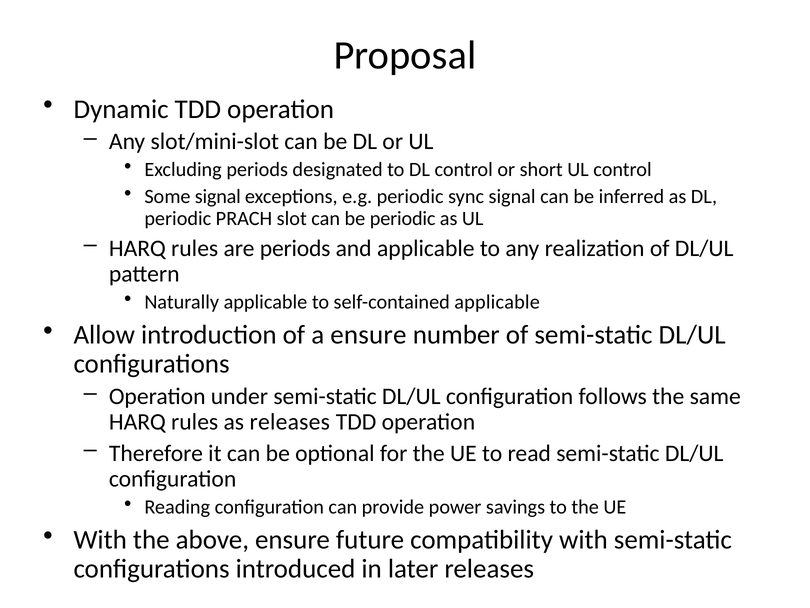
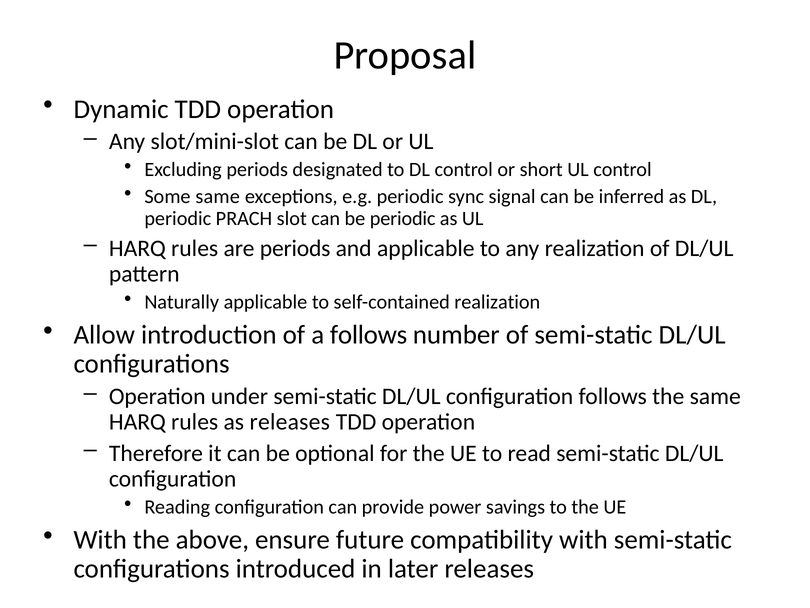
Some signal: signal -> same
self-contained applicable: applicable -> realization
a ensure: ensure -> follows
